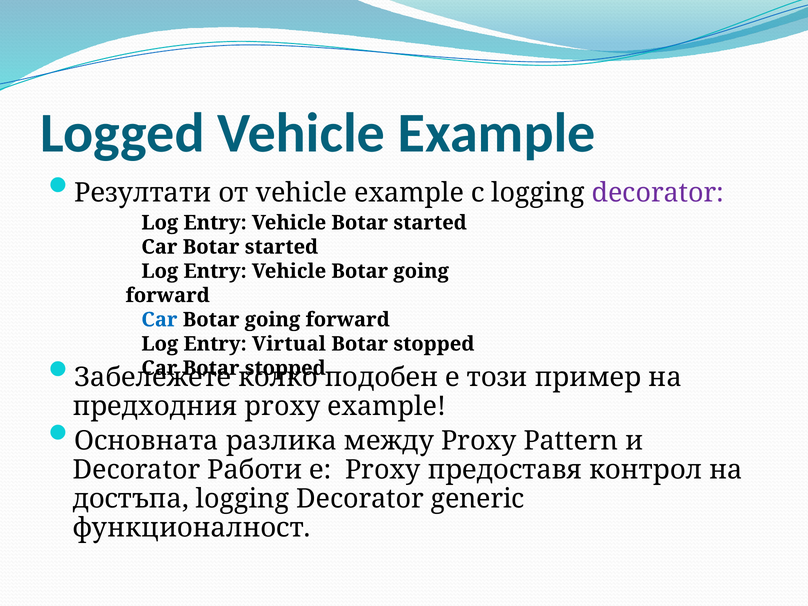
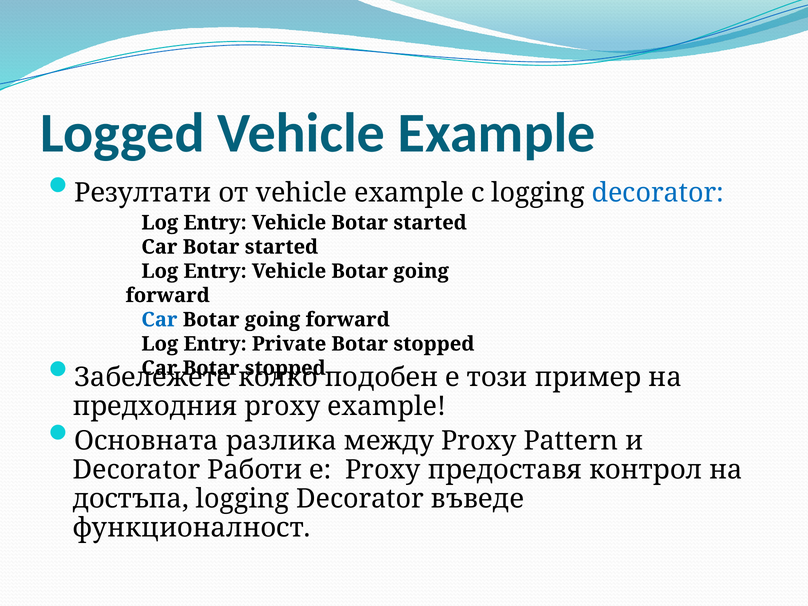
decorator at (658, 193) colour: purple -> blue
Virtual: Virtual -> Private
generic: generic -> въведе
